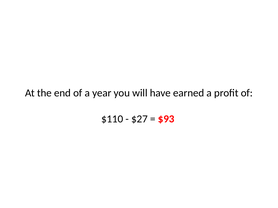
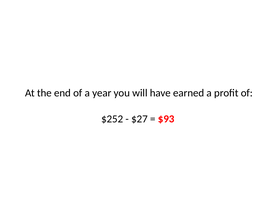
$110: $110 -> $252
